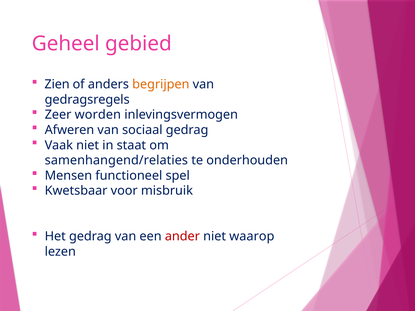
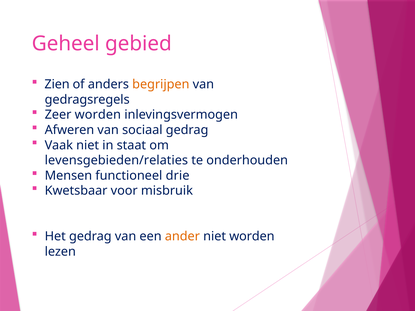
samenhangend/relaties: samenhangend/relaties -> levensgebieden/relaties
spel: spel -> drie
ander colour: red -> orange
niet waarop: waarop -> worden
